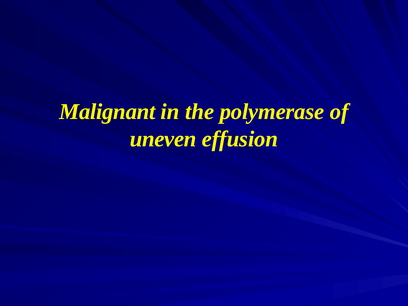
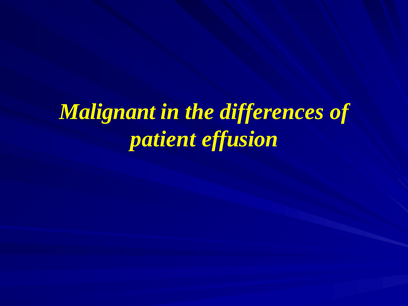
polymerase: polymerase -> differences
uneven: uneven -> patient
